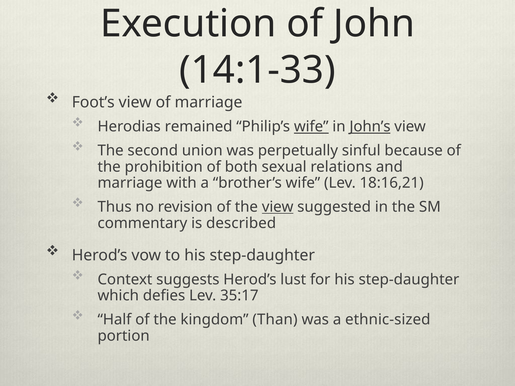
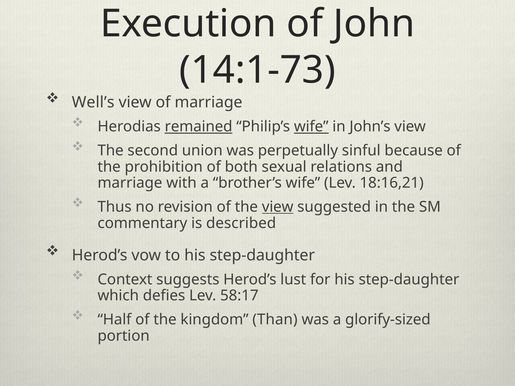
14:1-33: 14:1-33 -> 14:1-73
Foot’s: Foot’s -> Well’s
remained underline: none -> present
John’s underline: present -> none
35:17: 35:17 -> 58:17
ethnic-sized: ethnic-sized -> glorify-sized
